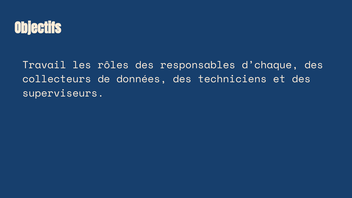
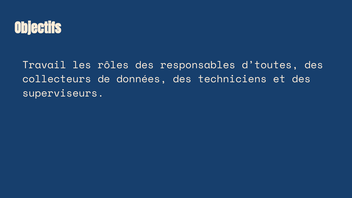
d’chaque: d’chaque -> d’toutes
